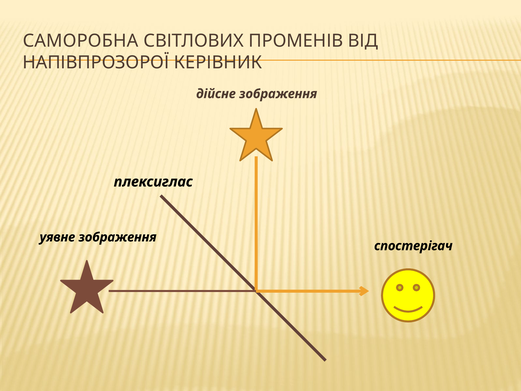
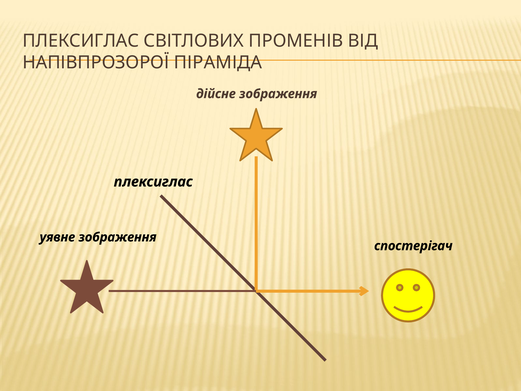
САМОРОБНА at (81, 41): САМОРОБНА -> ПЛЕКСИГЛАС
КЕРІВНИК: КЕРІВНИК -> ПІРАМІДА
